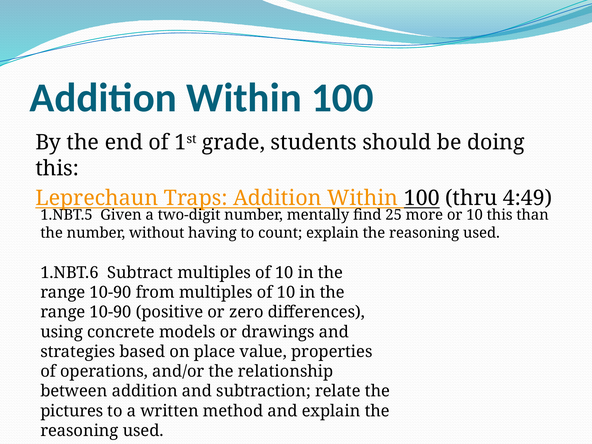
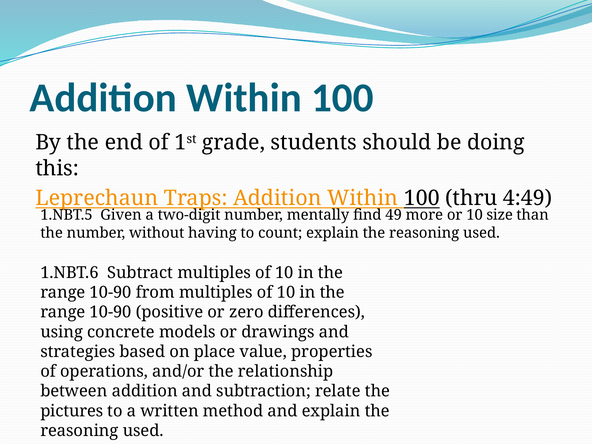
25: 25 -> 49
10 this: this -> size
